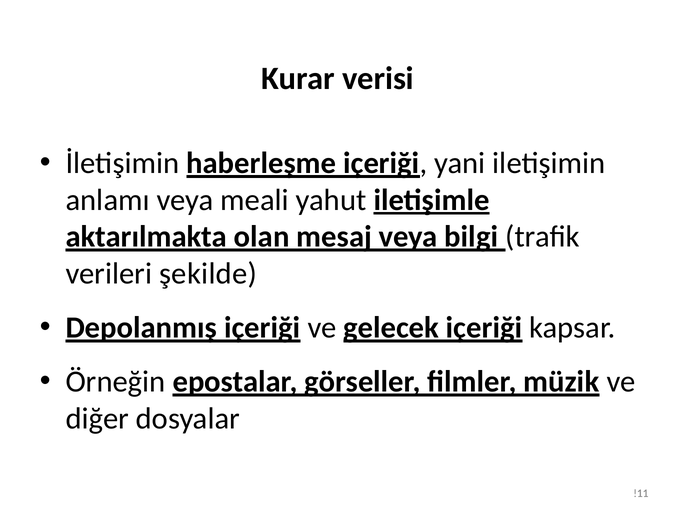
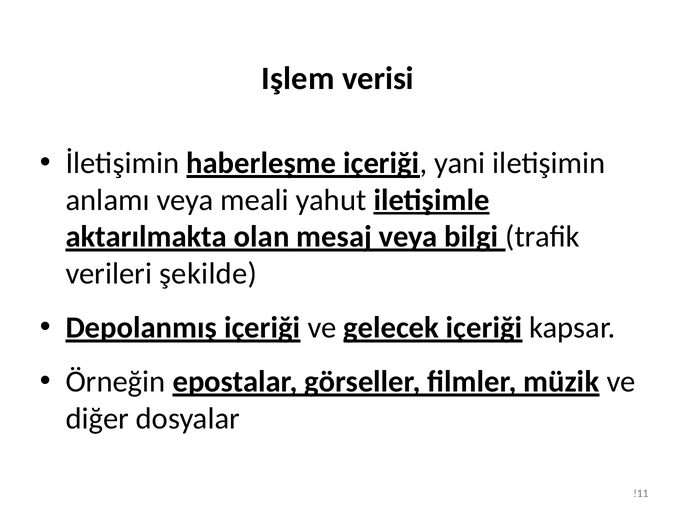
Kurar: Kurar -> Işlem
